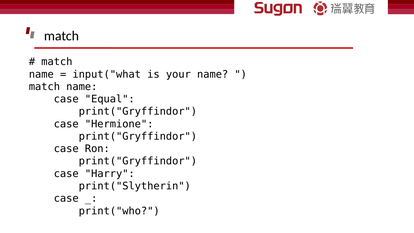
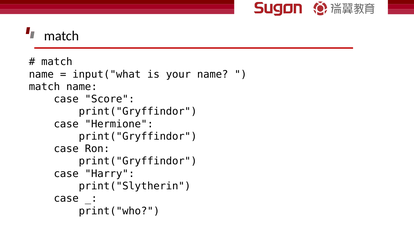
Equal: Equal -> Score
